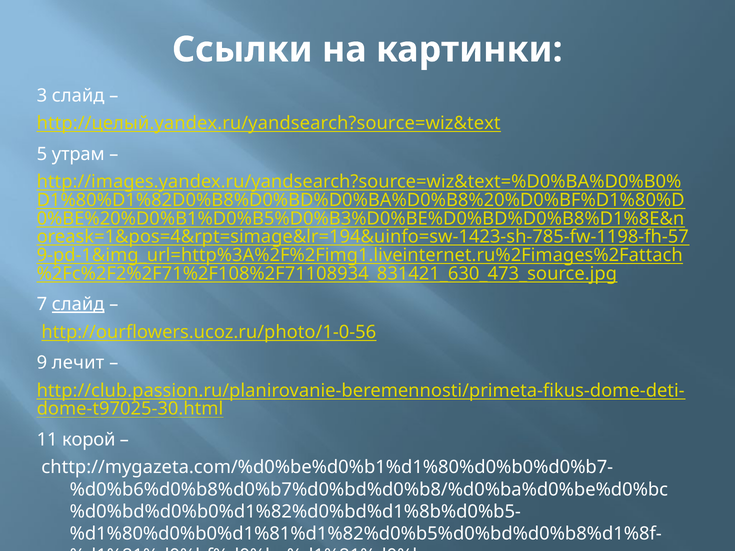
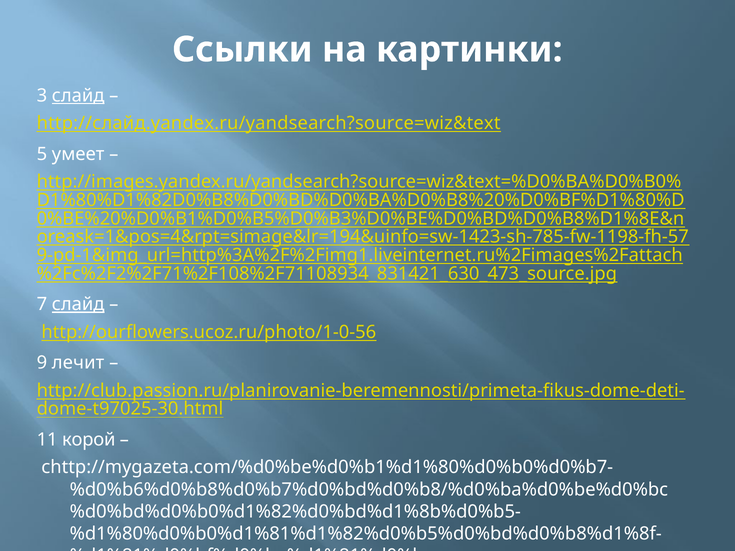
слайд at (78, 96) underline: none -> present
http://целый.yandex.ru/yandsearch?source=wiz&text: http://целый.yandex.ru/yandsearch?source=wiz&text -> http://слайд.yandex.ru/yandsearch?source=wiz&text
утрам: утрам -> умеет
